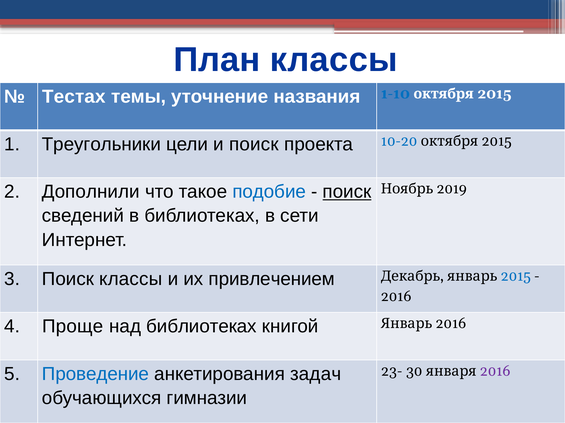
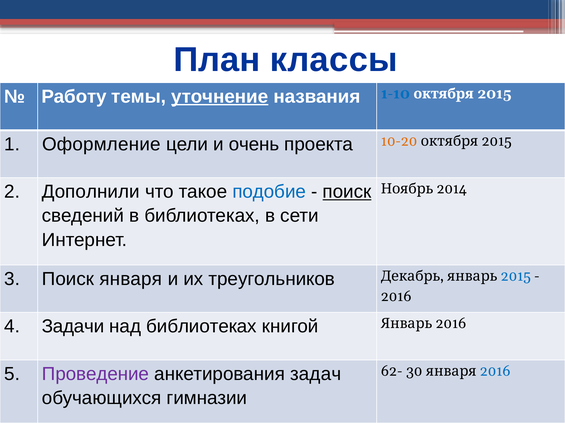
Тестах: Тестах -> Работу
уточнение underline: none -> present
Треугольники: Треугольники -> Оформление
и поиск: поиск -> очень
10-20 colour: blue -> orange
2019: 2019 -> 2014
Поиск классы: классы -> января
привлечением: привлечением -> треугольников
Проще: Проще -> Задачи
Проведение colour: blue -> purple
23-: 23- -> 62-
2016 at (495, 372) colour: purple -> blue
